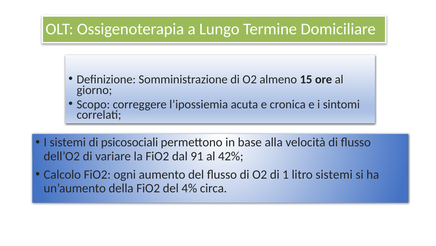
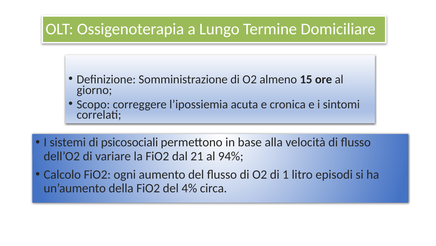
91: 91 -> 21
42%: 42% -> 94%
litro sistemi: sistemi -> episodi
